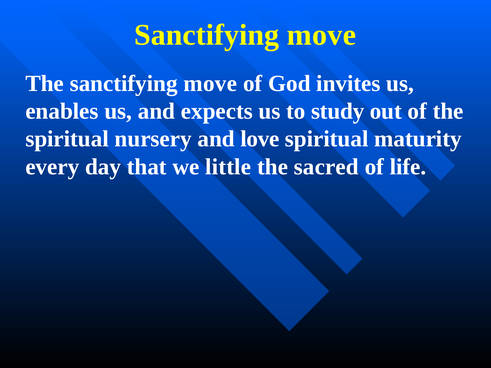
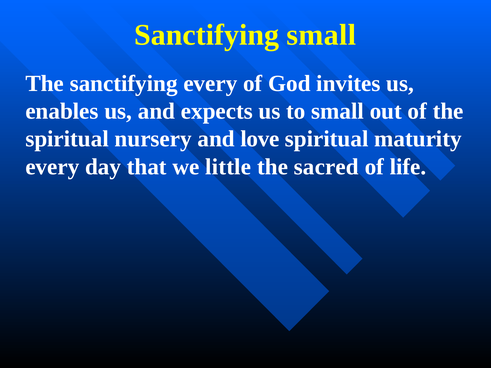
move at (321, 35): move -> small
The sanctifying move: move -> every
to study: study -> small
